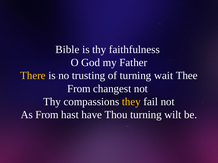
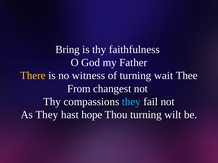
Bible: Bible -> Bring
trusting: trusting -> witness
they at (131, 102) colour: yellow -> light blue
As From: From -> They
have: have -> hope
